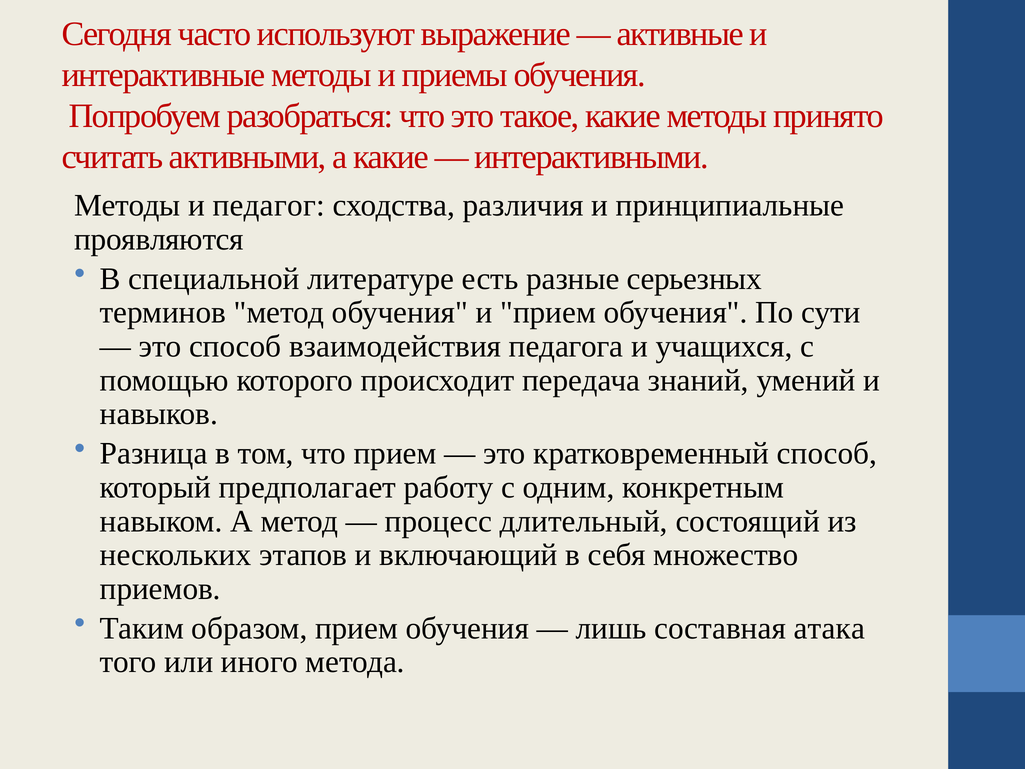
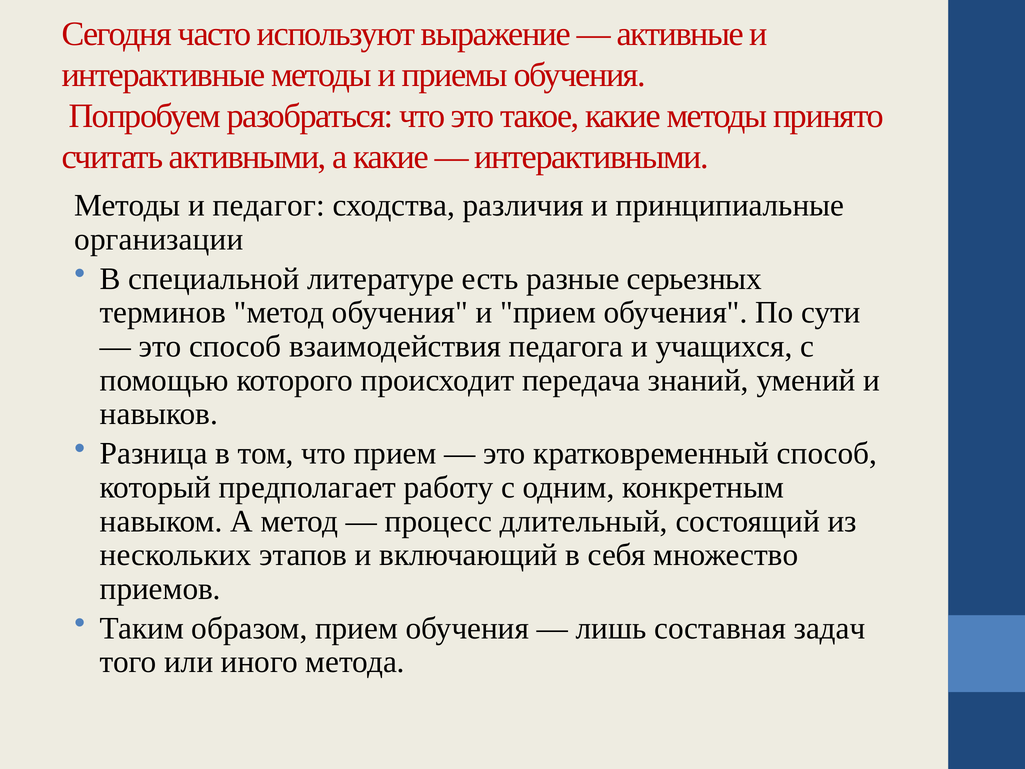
проявляются: проявляются -> организации
атака: атака -> задач
